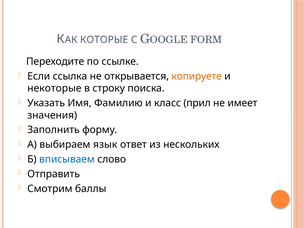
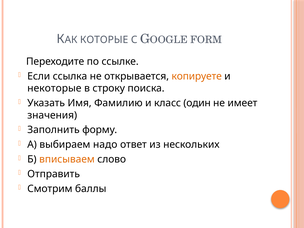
прил: прил -> один
язык: язык -> надо
вписываем colour: blue -> orange
